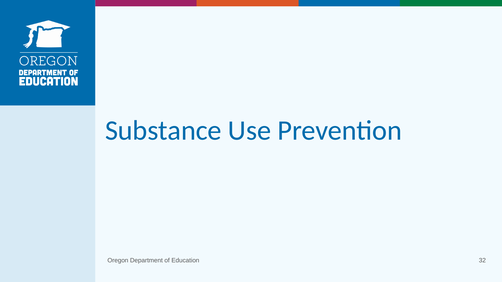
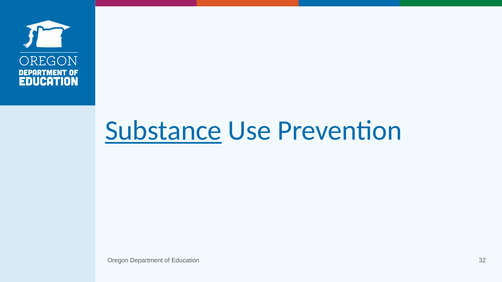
Substance underline: none -> present
